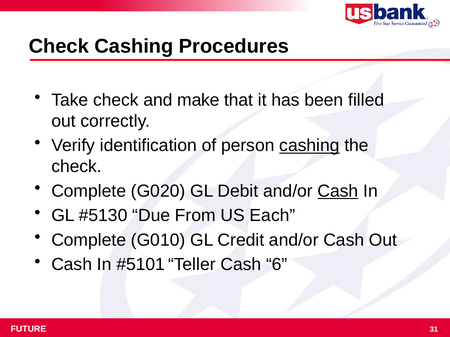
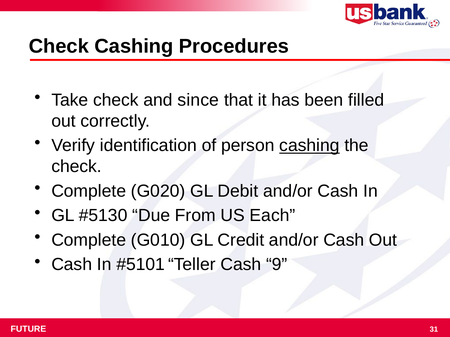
make: make -> since
Cash at (338, 191) underline: present -> none
6: 6 -> 9
